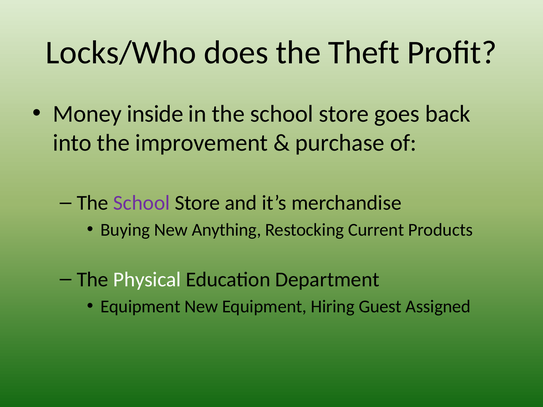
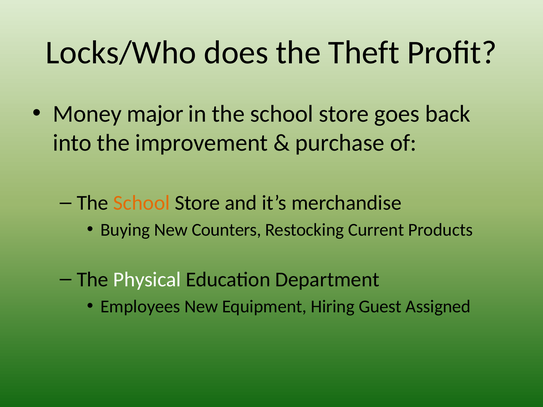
inside: inside -> major
School at (142, 203) colour: purple -> orange
Anything: Anything -> Counters
Equipment at (140, 307): Equipment -> Employees
